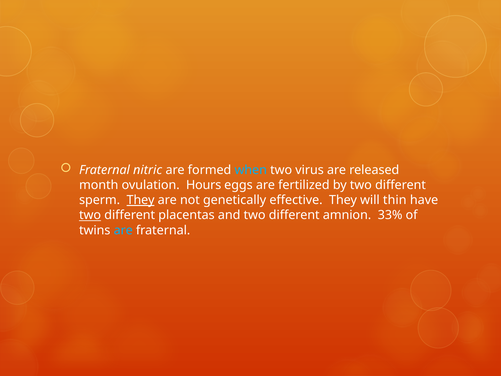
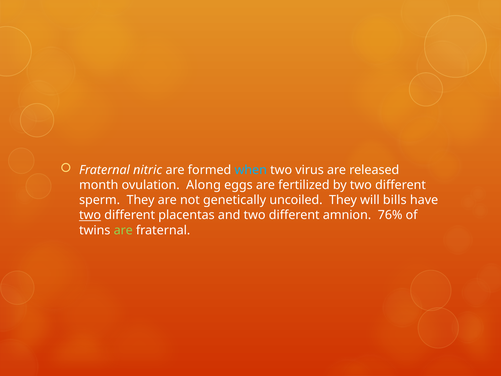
Hours: Hours -> Along
They at (141, 200) underline: present -> none
effective: effective -> uncoiled
thin: thin -> bills
33%: 33% -> 76%
are at (123, 230) colour: light blue -> light green
